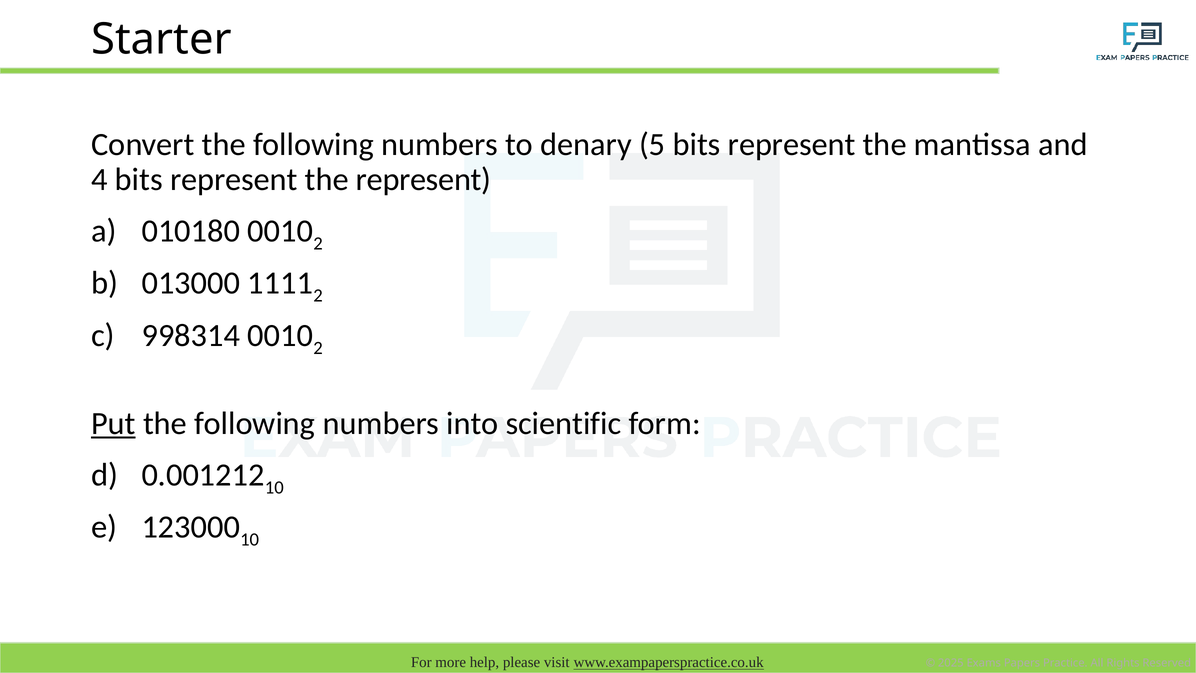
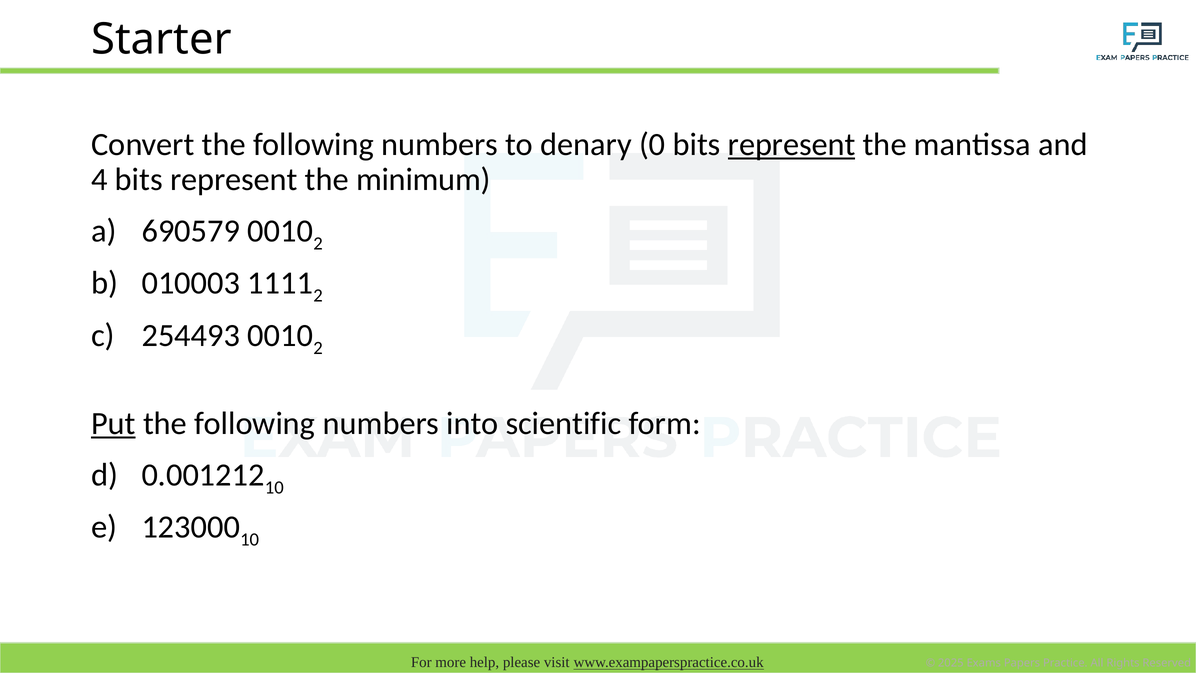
5: 5 -> 0
represent at (792, 145) underline: none -> present
the represent: represent -> minimum
010180: 010180 -> 690579
013000: 013000 -> 010003
998314: 998314 -> 254493
